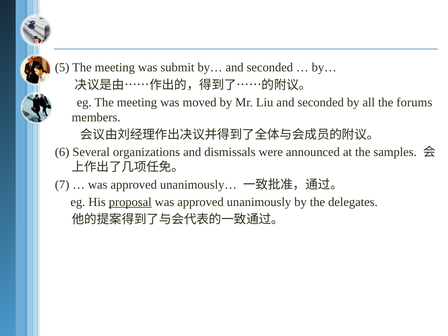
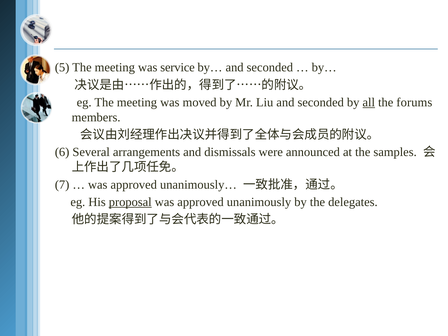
submit: submit -> service
all underline: none -> present
organizations: organizations -> arrangements
